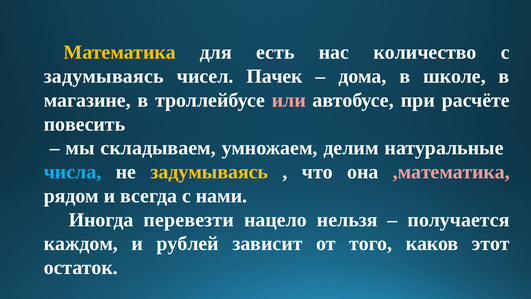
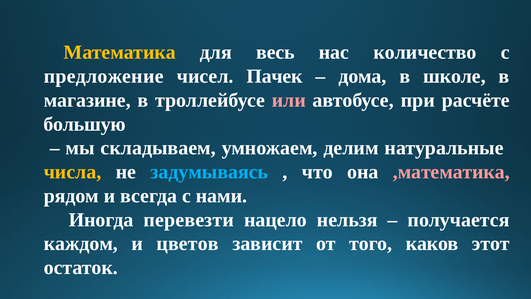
есть: есть -> весь
задумываясь at (104, 76): задумываясь -> предложение
повесить: повесить -> большую
числа colour: light blue -> yellow
задумываясь at (209, 172) colour: yellow -> light blue
рублей: рублей -> цветов
